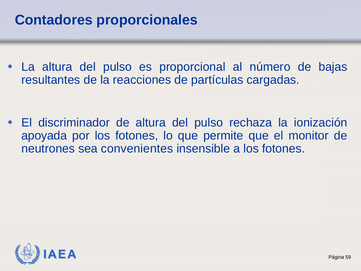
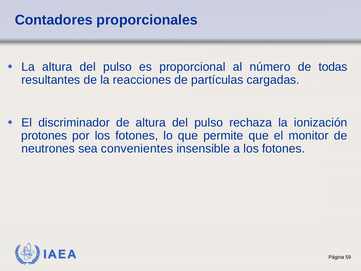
bajas: bajas -> todas
apoyada: apoyada -> protones
